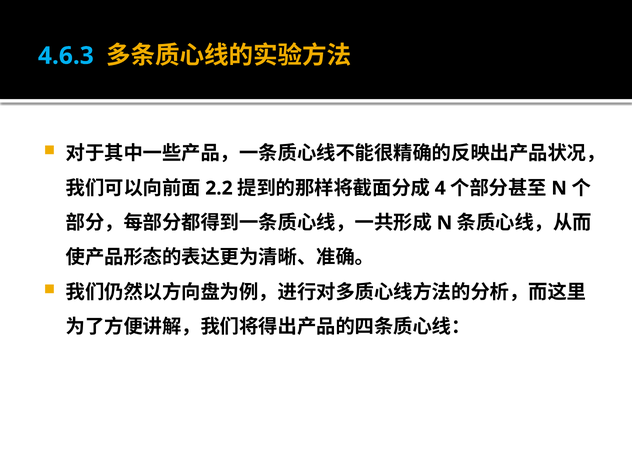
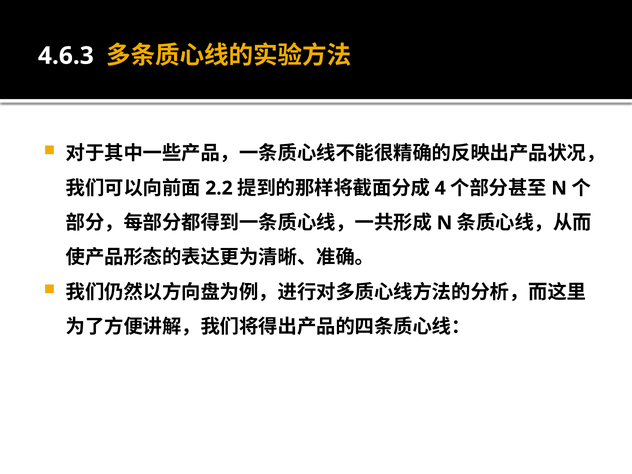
4.6.3 colour: light blue -> white
